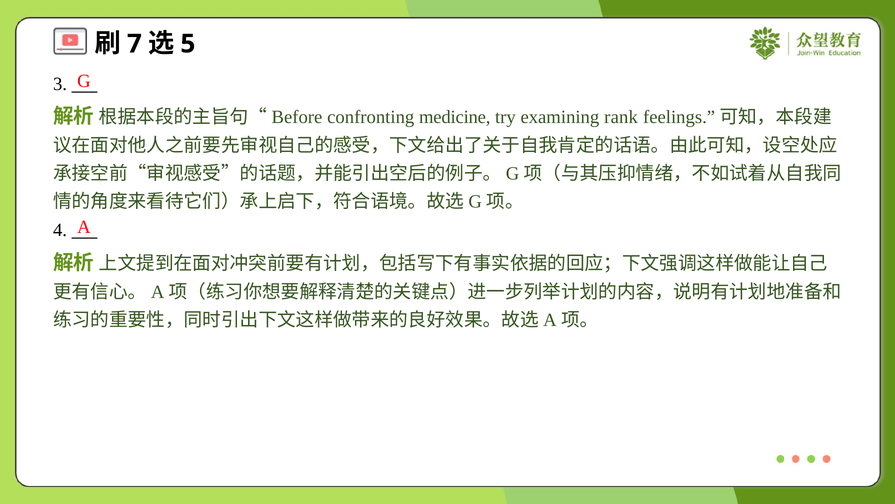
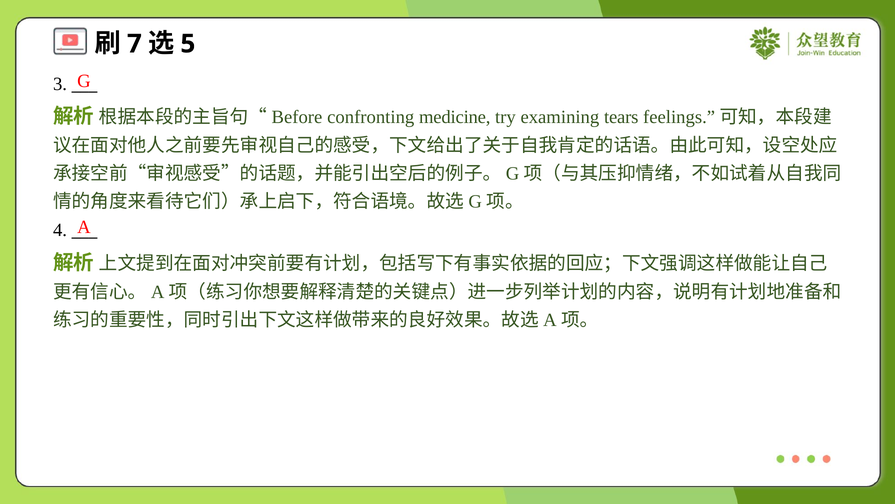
rank: rank -> tears
